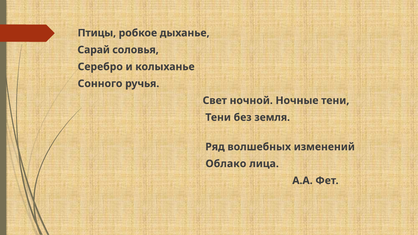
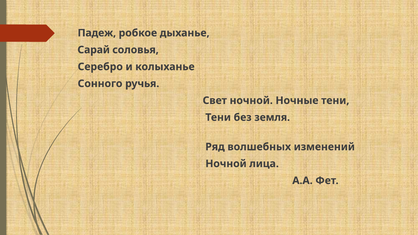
Птицы: Птицы -> Падеж
Облако at (226, 164): Облако -> Ночной
